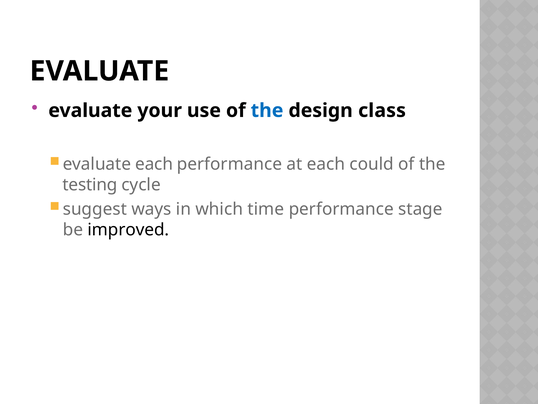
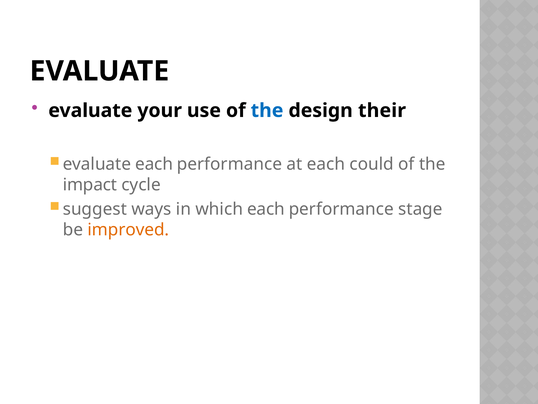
class: class -> their
testing: testing -> impact
which time: time -> each
improved colour: black -> orange
